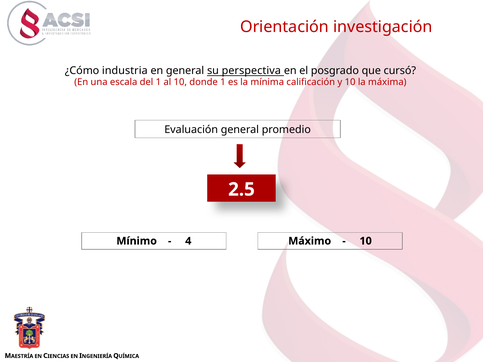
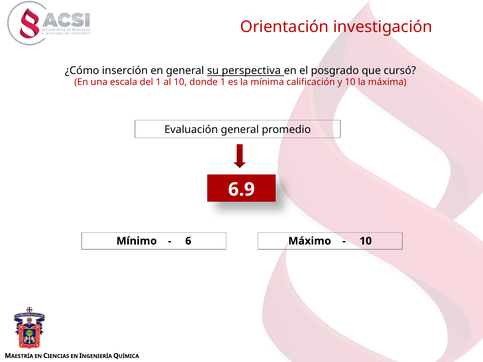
industria: industria -> inserción
2.5: 2.5 -> 6.9
4: 4 -> 6
